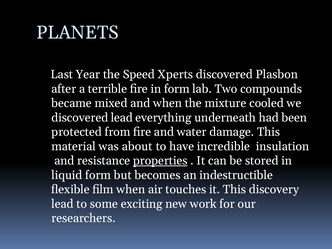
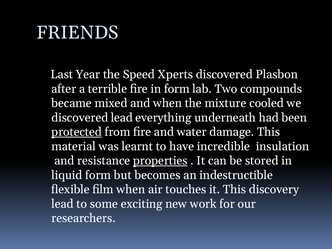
PLANETS: PLANETS -> FRIENDS
protected underline: none -> present
about: about -> learnt
